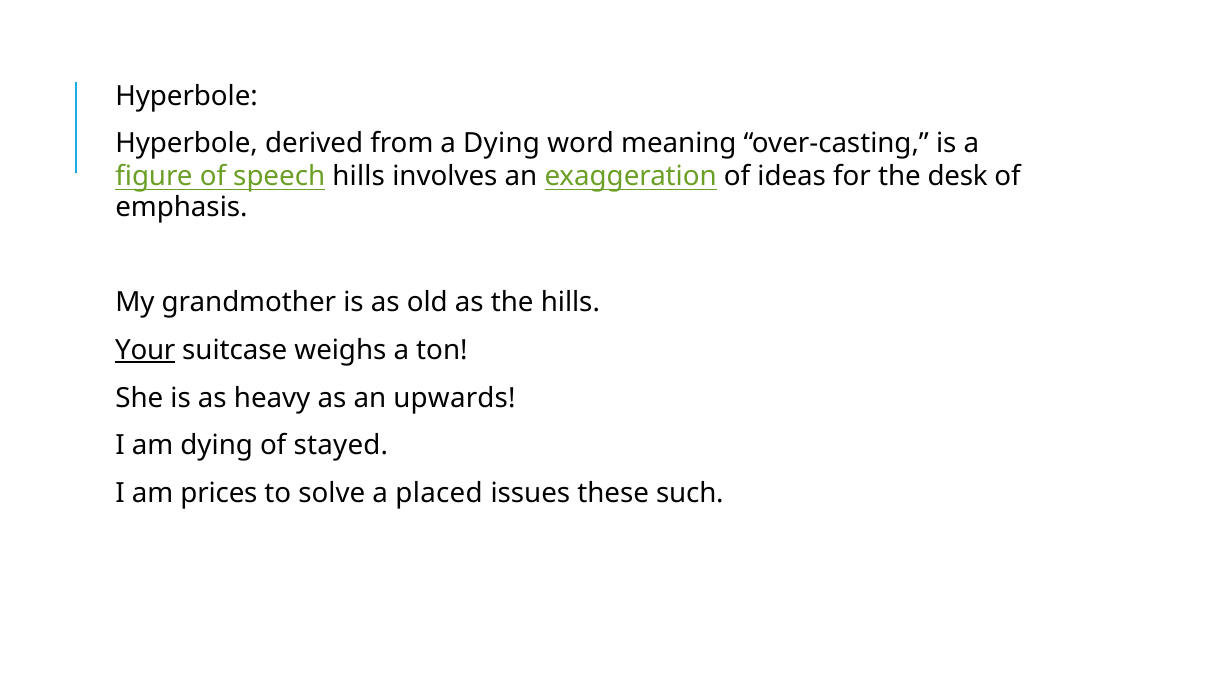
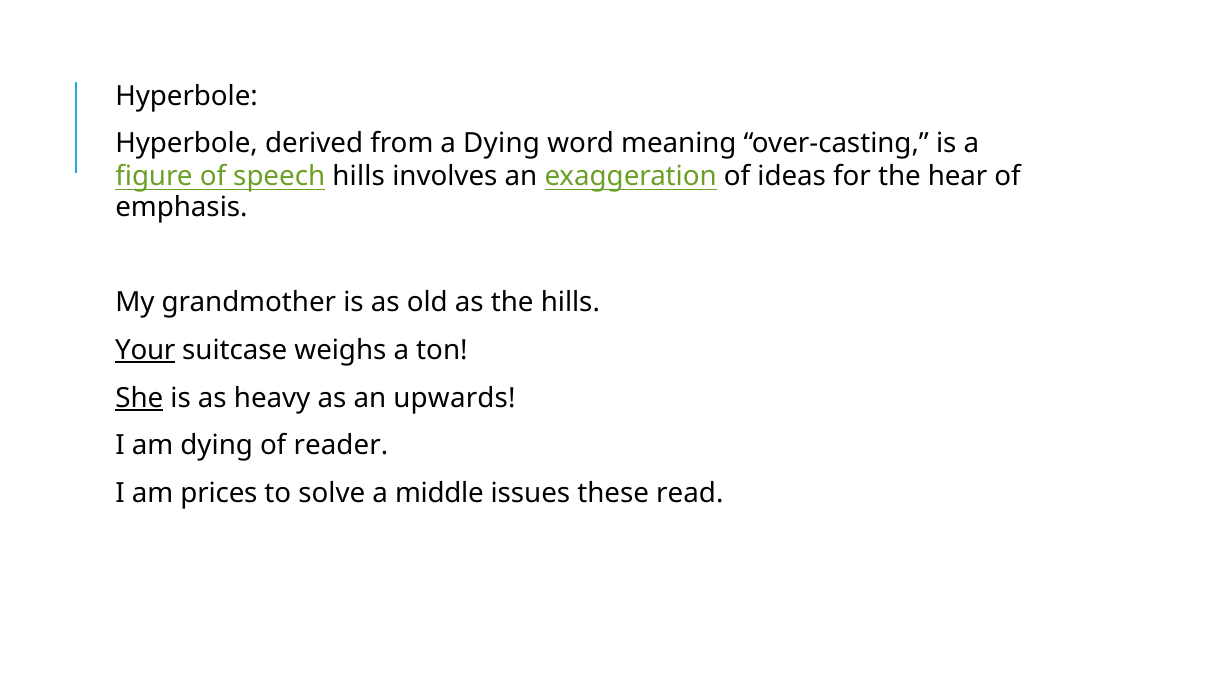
desk: desk -> hear
She underline: none -> present
stayed: stayed -> reader
placed: placed -> middle
such: such -> read
